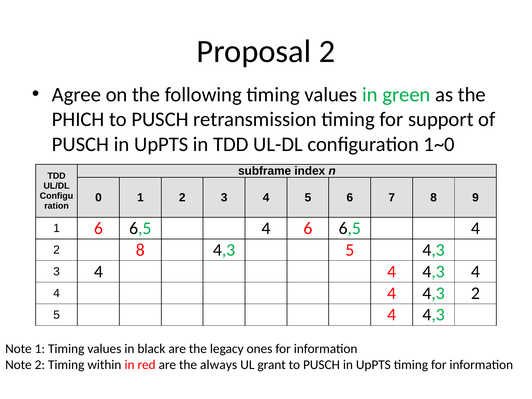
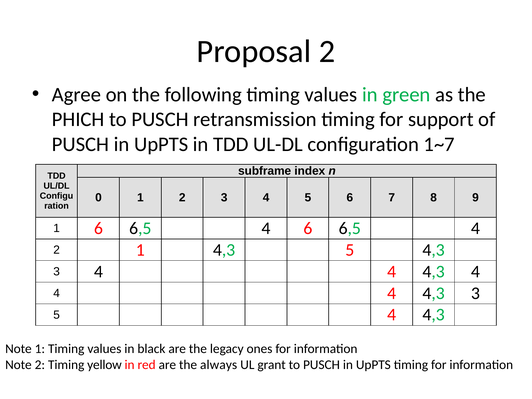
1~0: 1~0 -> 1~7
2 8: 8 -> 1
4 4,3 2: 2 -> 3
within: within -> yellow
